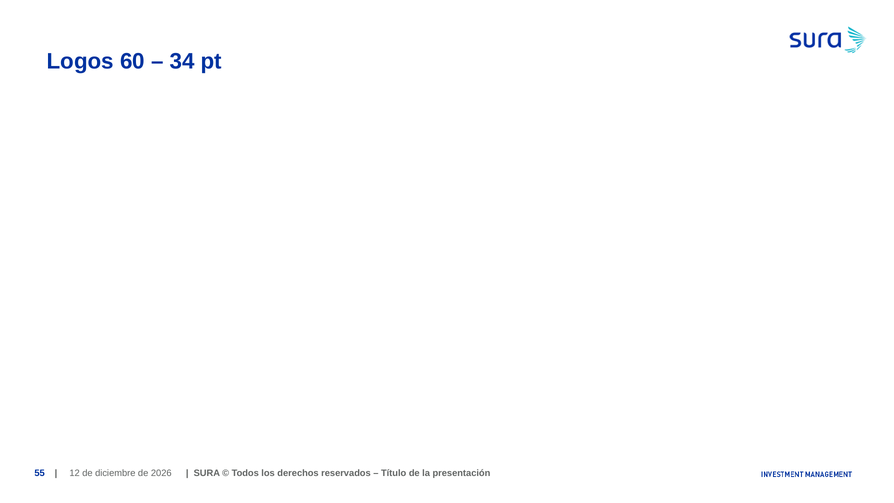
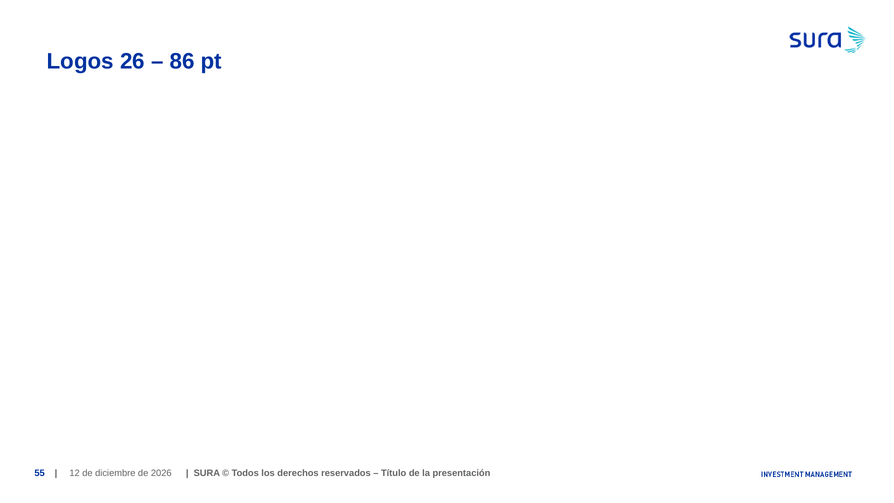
60: 60 -> 26
34: 34 -> 86
